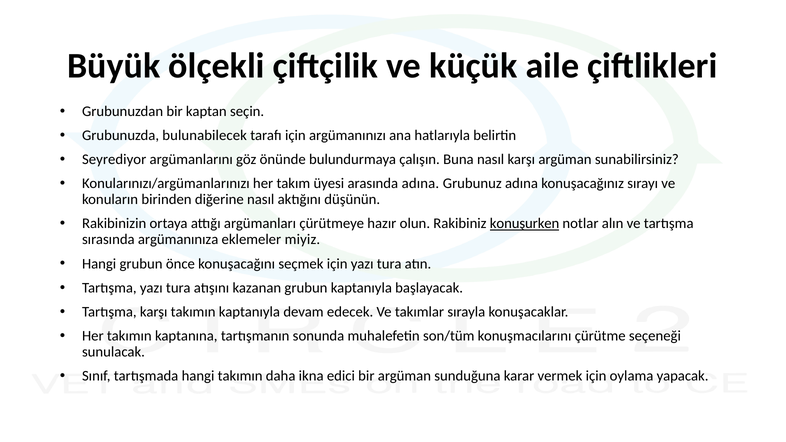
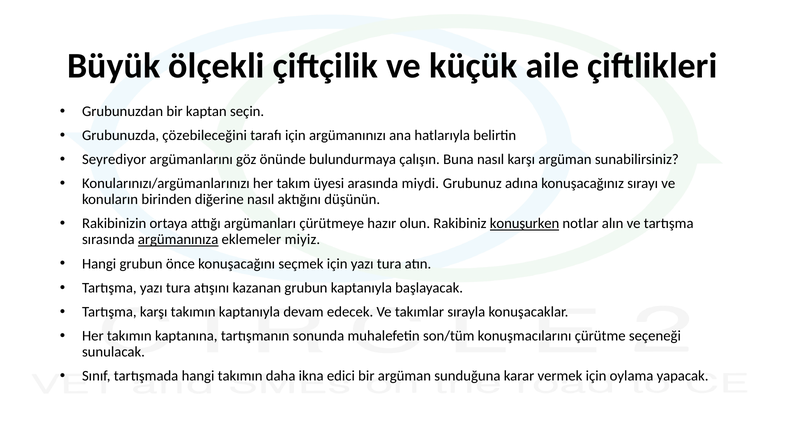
bulunabilecek: bulunabilecek -> çözebileceğini
arasında adına: adına -> miydi
argümanınıza underline: none -> present
